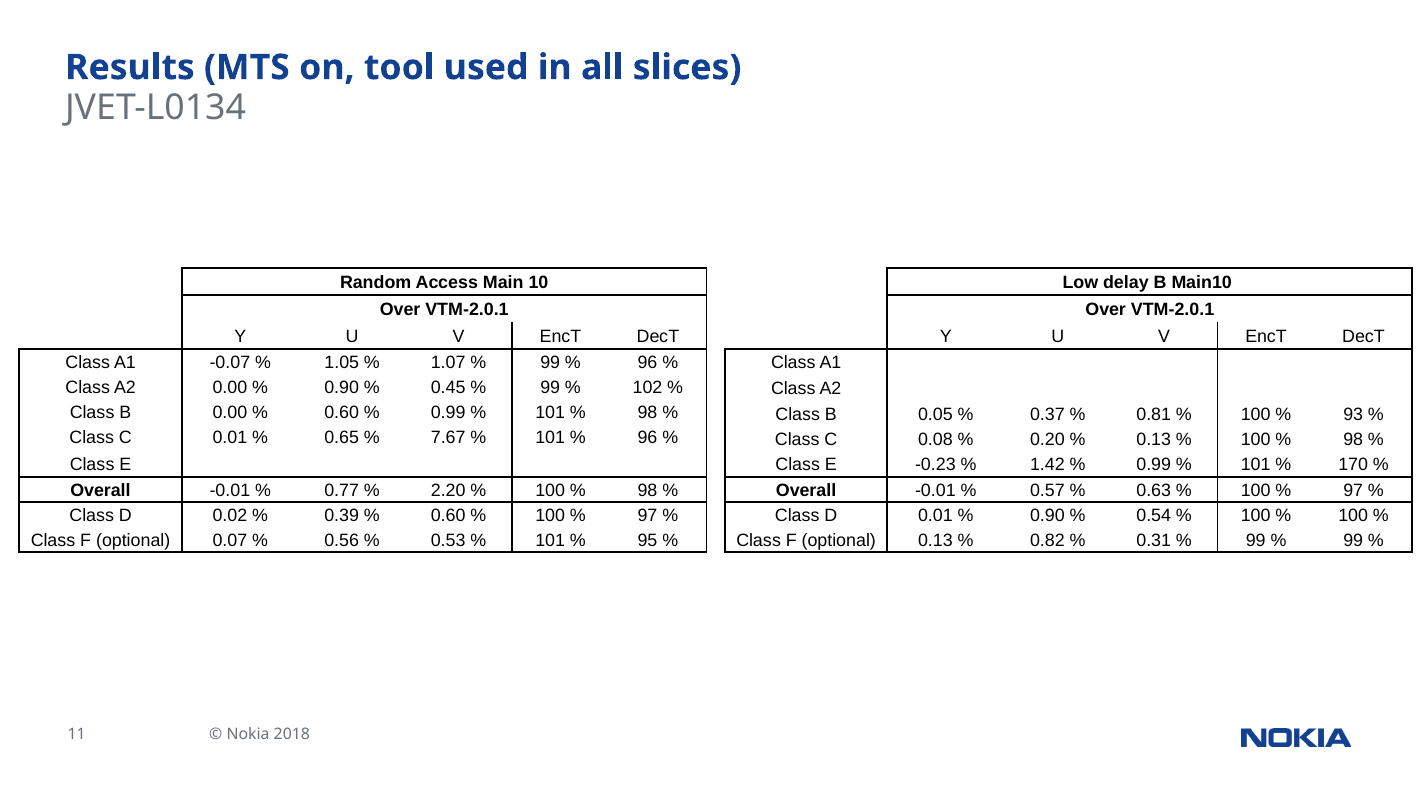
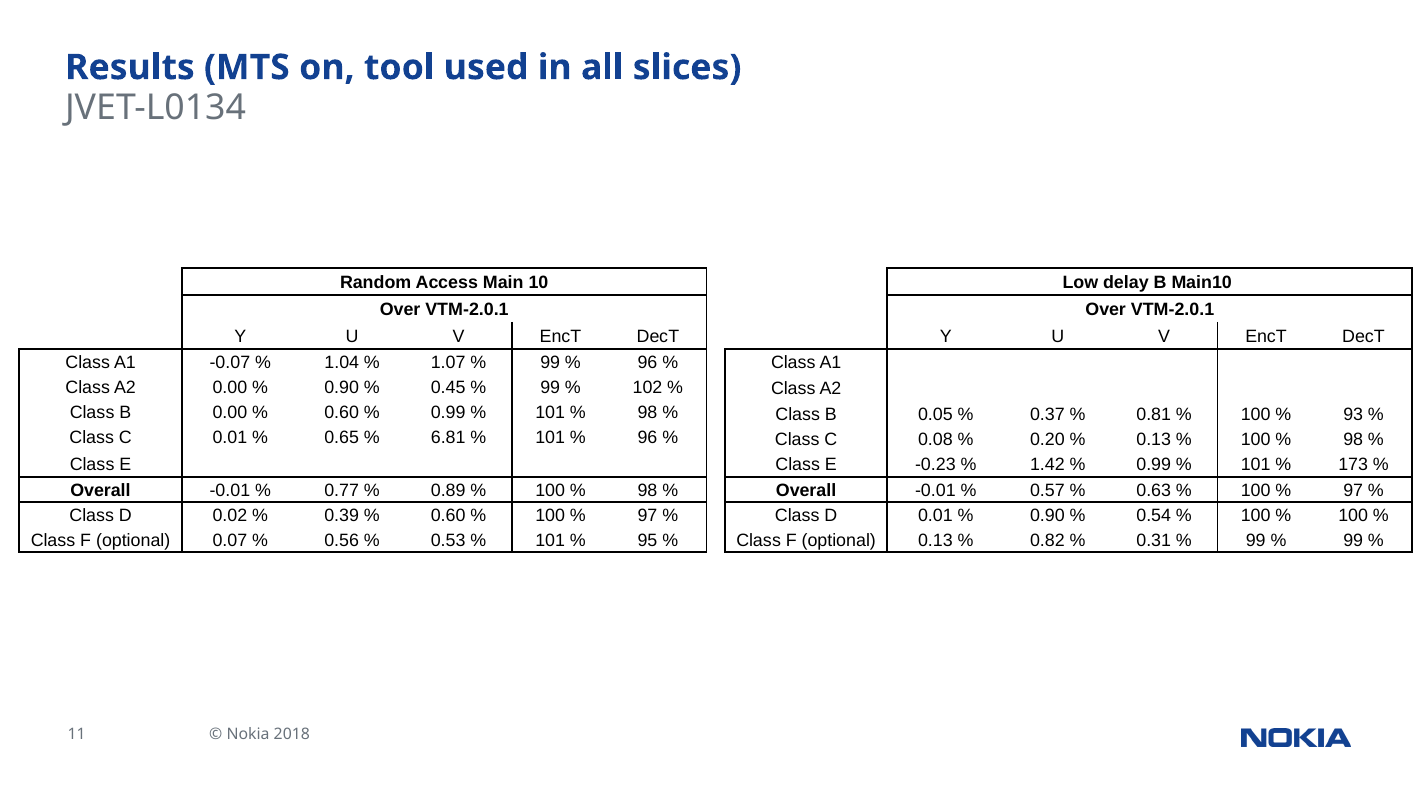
1.05: 1.05 -> 1.04
7.67: 7.67 -> 6.81
170: 170 -> 173
2.20: 2.20 -> 0.89
